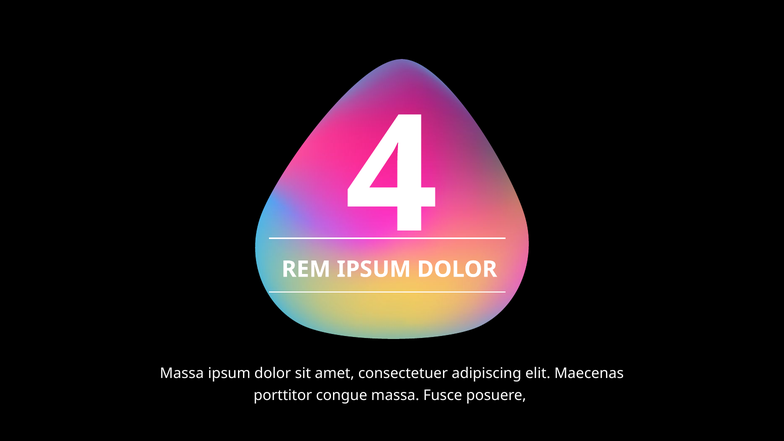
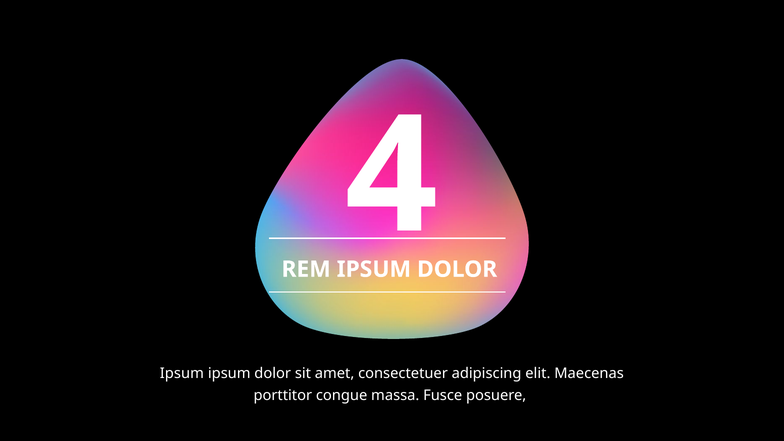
Massa at (182, 373): Massa -> Ipsum
